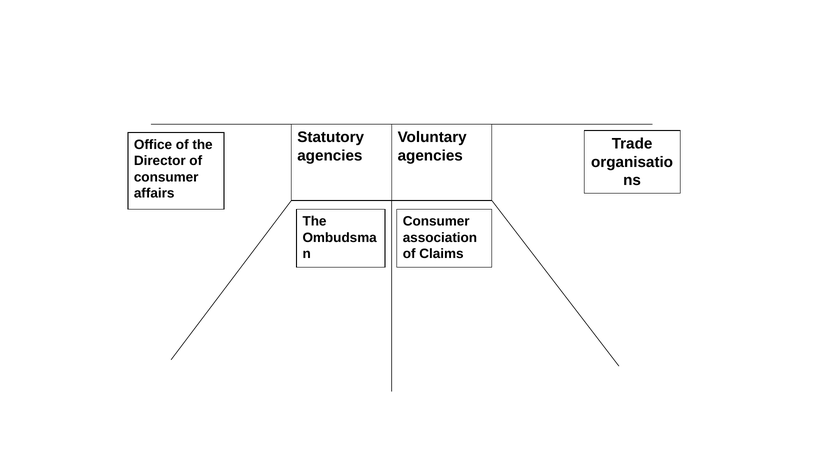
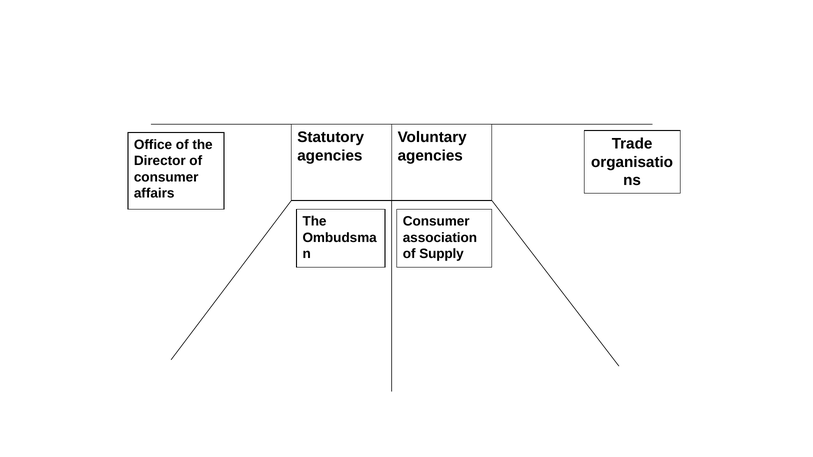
Claims: Claims -> Supply
